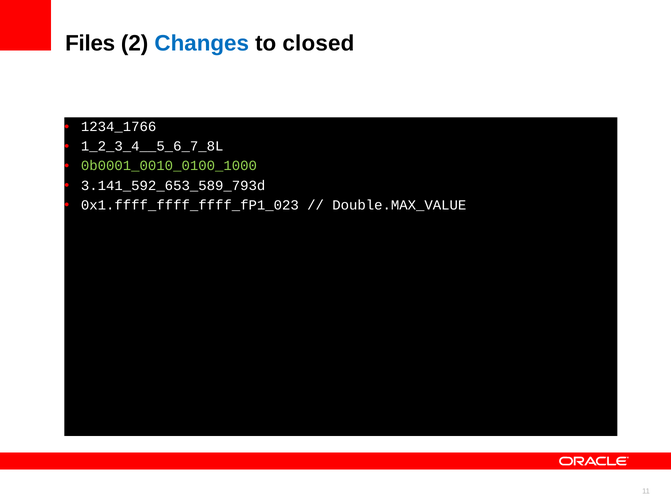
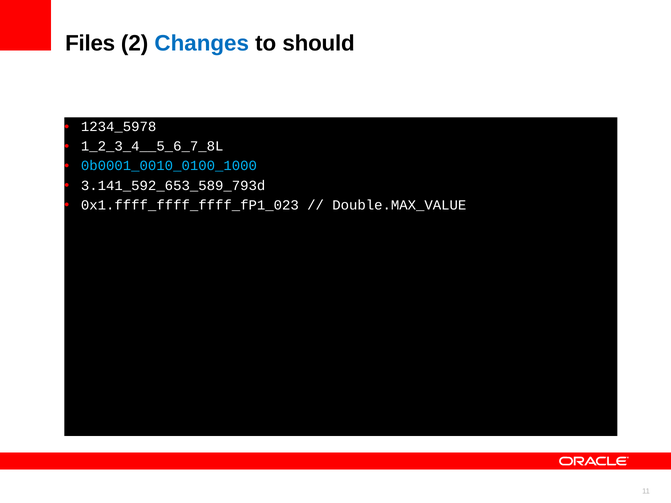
closed: closed -> should
1234_1766: 1234_1766 -> 1234_5978
0b0001_0010_0100_1000 colour: light green -> light blue
